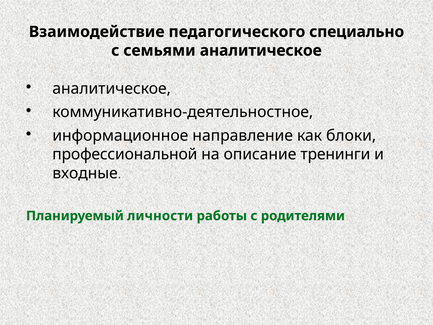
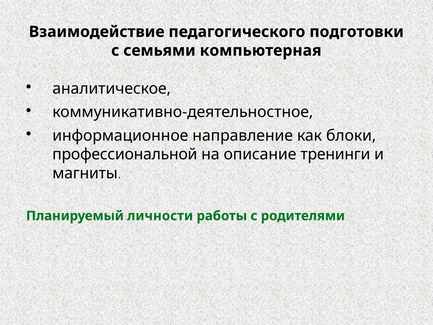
специально: специально -> подготовки
семьями аналитическое: аналитическое -> компьютерная
входные: входные -> магниты
